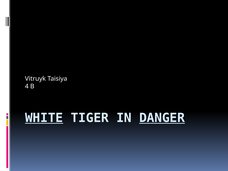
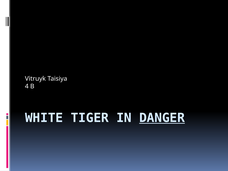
WHITE underline: present -> none
